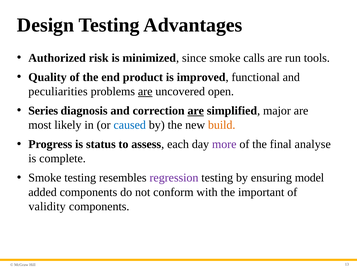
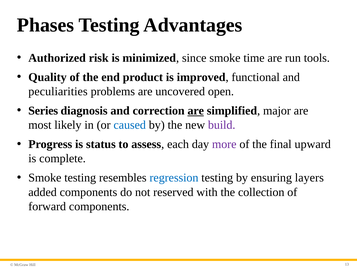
Design: Design -> Phases
calls: calls -> time
are at (145, 91) underline: present -> none
build colour: orange -> purple
analyse: analyse -> upward
regression colour: purple -> blue
model: model -> layers
conform: conform -> reserved
important: important -> collection
validity: validity -> forward
